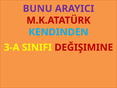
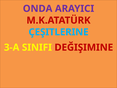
BUNU: BUNU -> ONDA
KENDINDEN: KENDINDEN -> ÇEŞITLERINE
